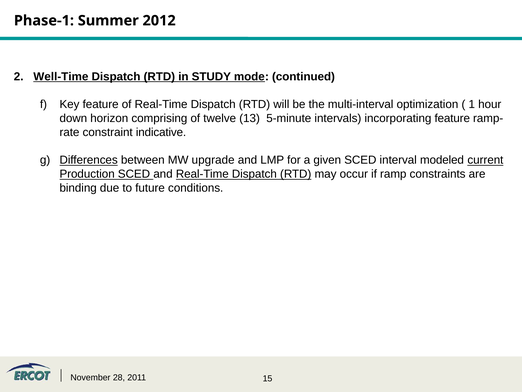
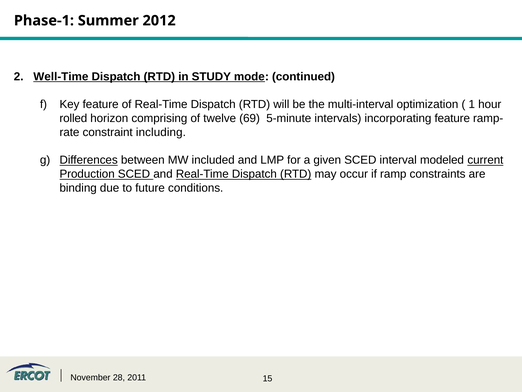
down: down -> rolled
13: 13 -> 69
indicative: indicative -> including
upgrade: upgrade -> included
